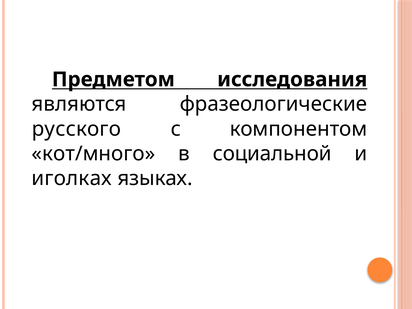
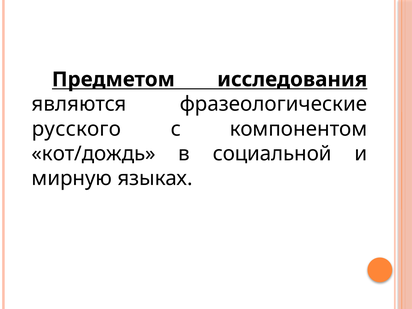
кот/много: кот/много -> кот/дождь
иголках: иголках -> мирную
